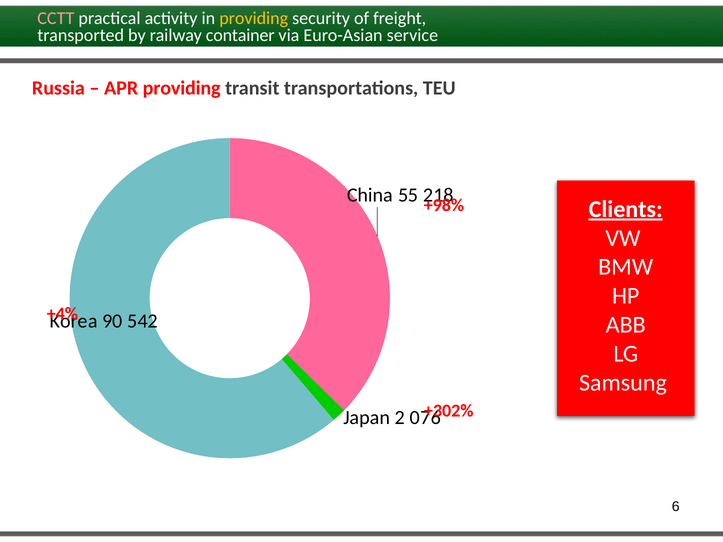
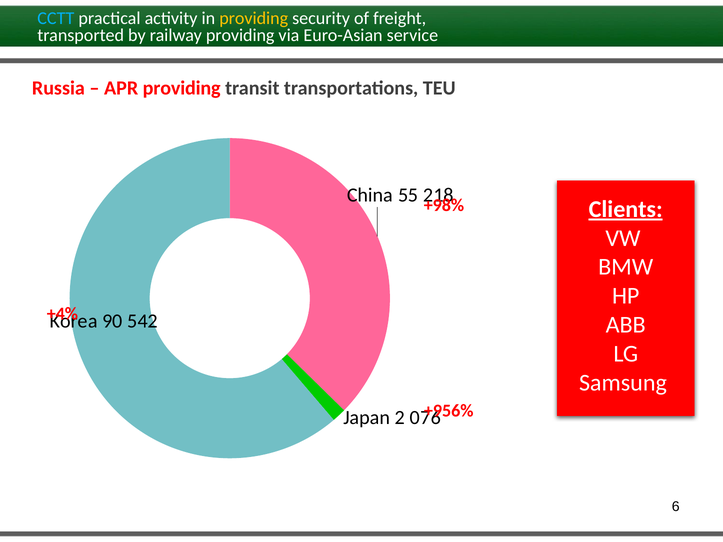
CCTT colour: pink -> light blue
railway container: container -> providing
+302%: +302% -> +956%
